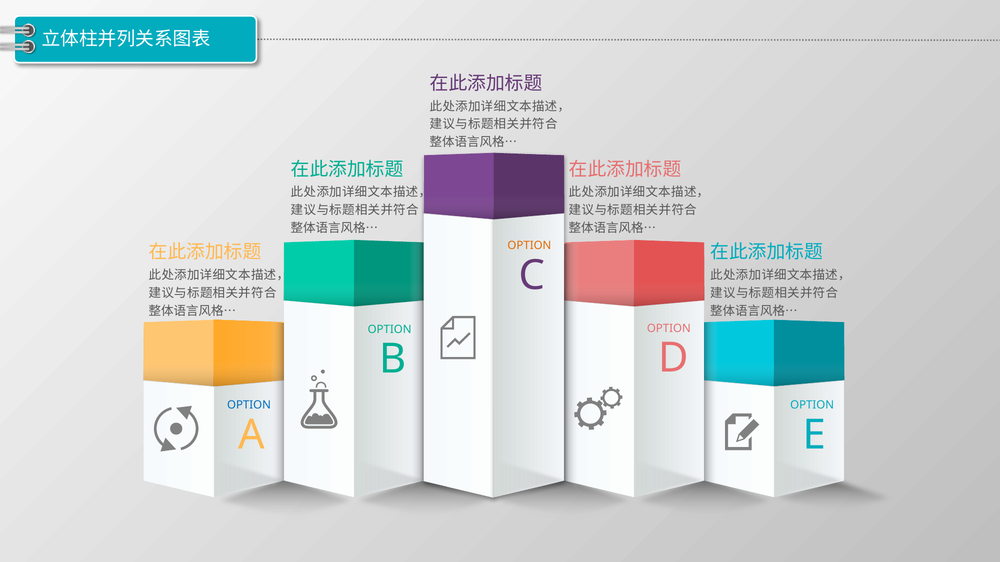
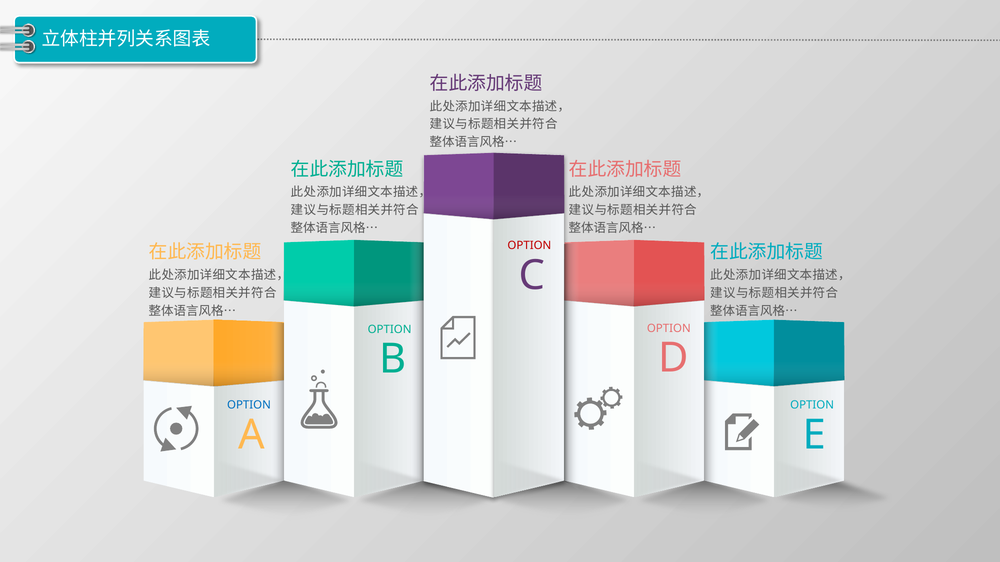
OPTION at (529, 246) colour: orange -> red
